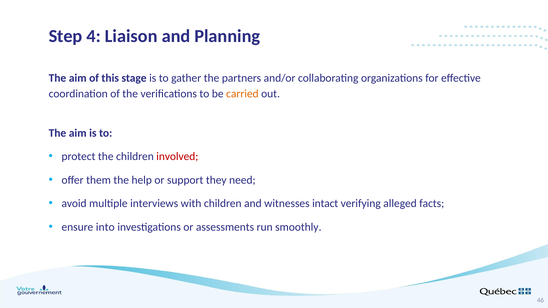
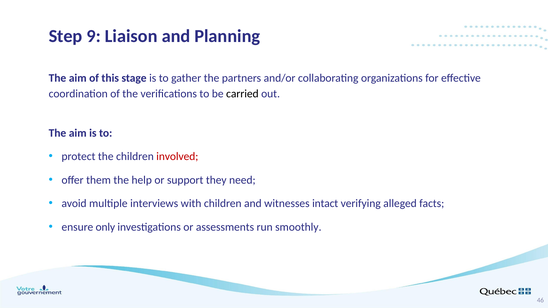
4: 4 -> 9
carried colour: orange -> black
into: into -> only
